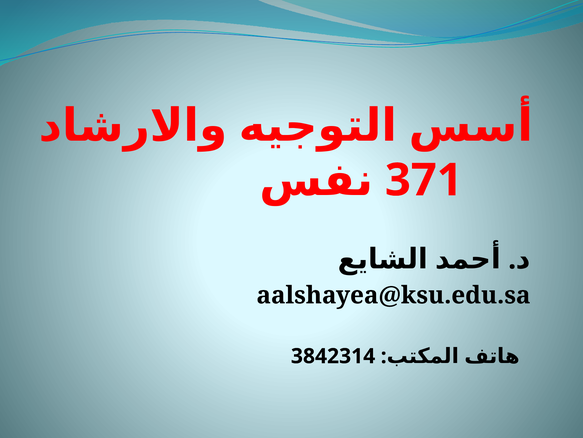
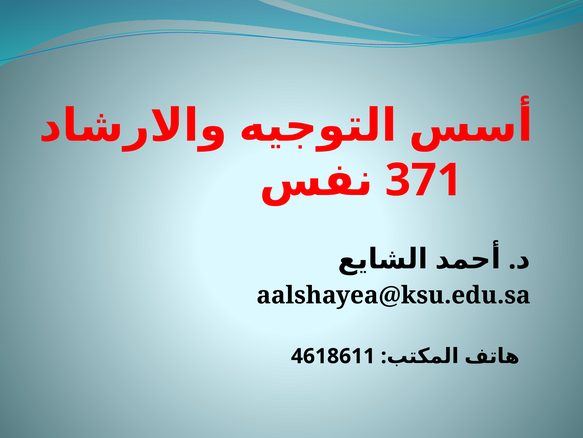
3842314: 3842314 -> 4618611
